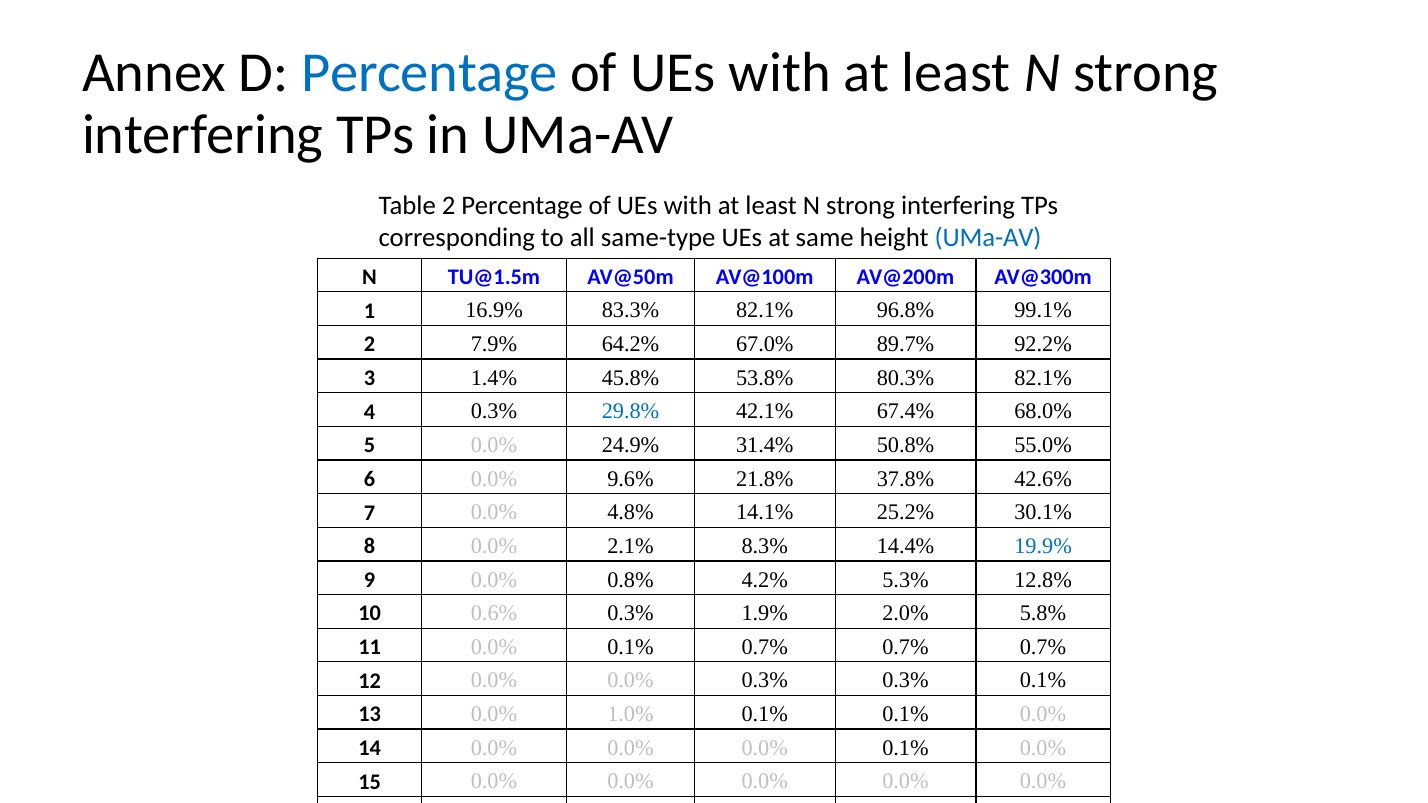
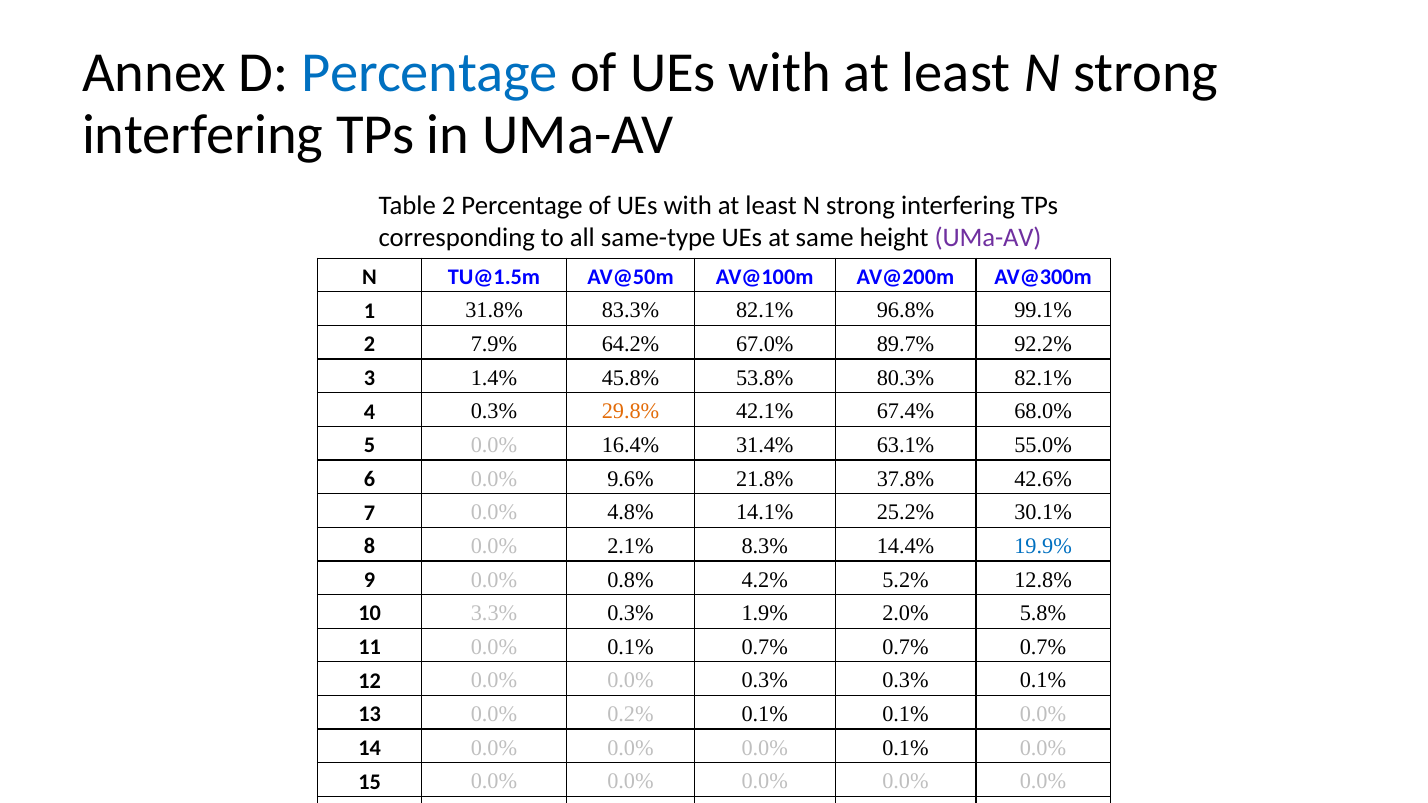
UMa-AV at (988, 237) colour: blue -> purple
16.9%: 16.9% -> 31.8%
29.8% colour: blue -> orange
24.9%: 24.9% -> 16.4%
50.8%: 50.8% -> 63.1%
5.3%: 5.3% -> 5.2%
0.6%: 0.6% -> 3.3%
1.0%: 1.0% -> 0.2%
